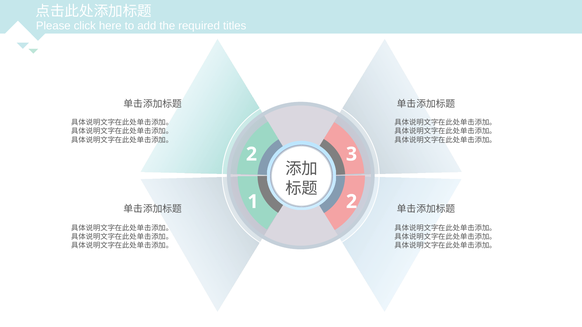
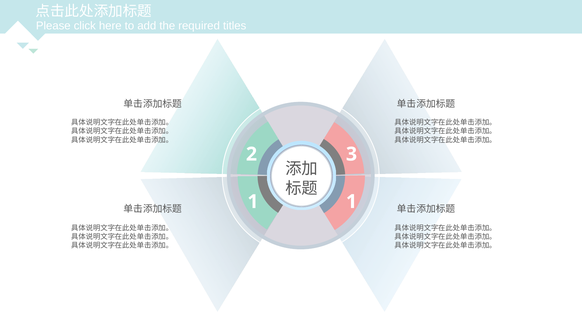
1 2: 2 -> 1
